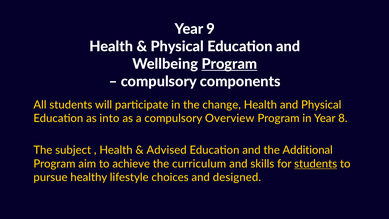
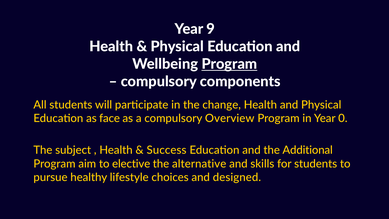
into: into -> face
8: 8 -> 0
Advised: Advised -> Success
achieve: achieve -> elective
curriculum: curriculum -> alternative
students at (316, 164) underline: present -> none
